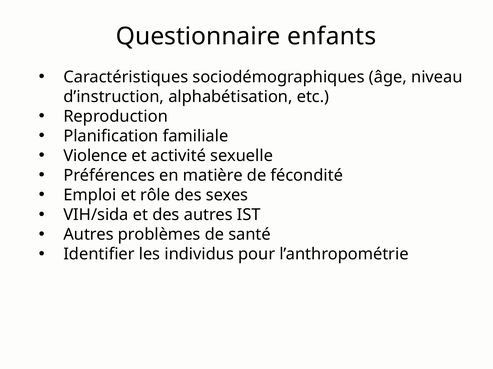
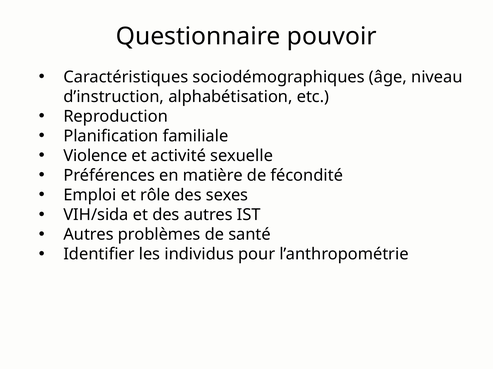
enfants: enfants -> pouvoir
